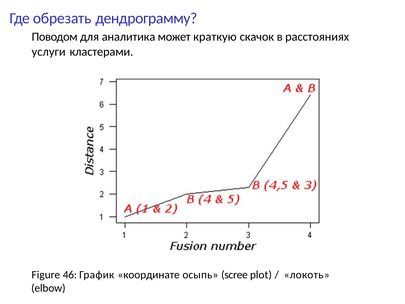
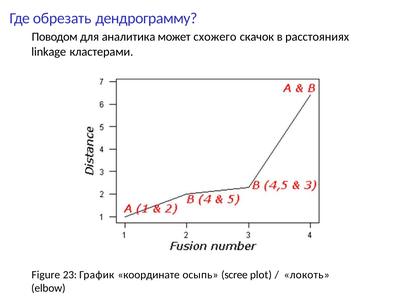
краткую: краткую -> схожего
услуги: услуги -> linkage
46: 46 -> 23
